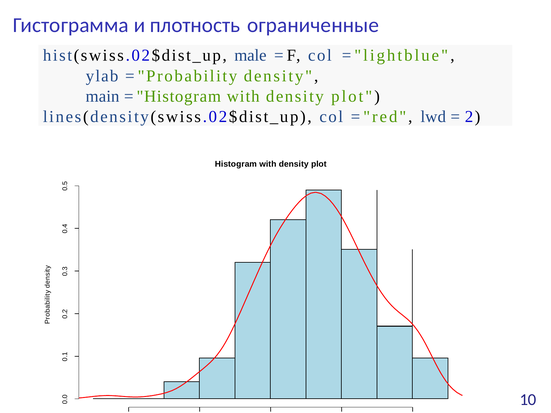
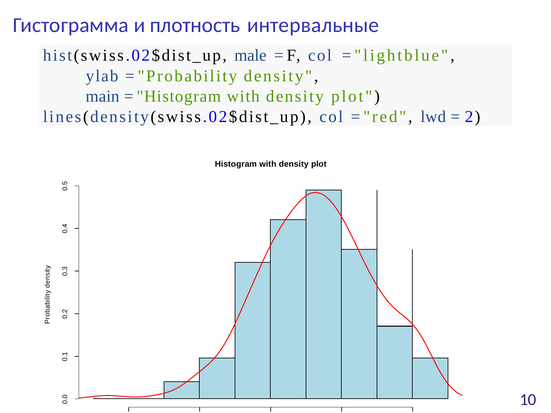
ограниченные: ограниченные -> интервальные
